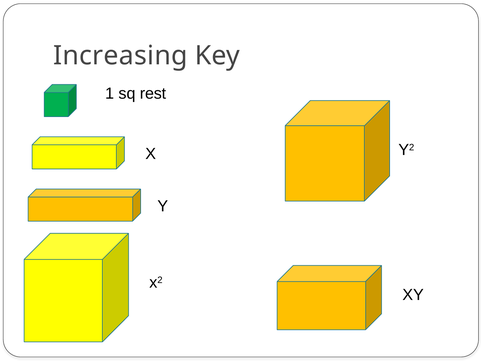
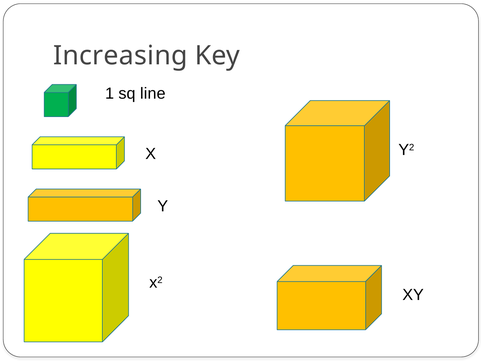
rest: rest -> line
